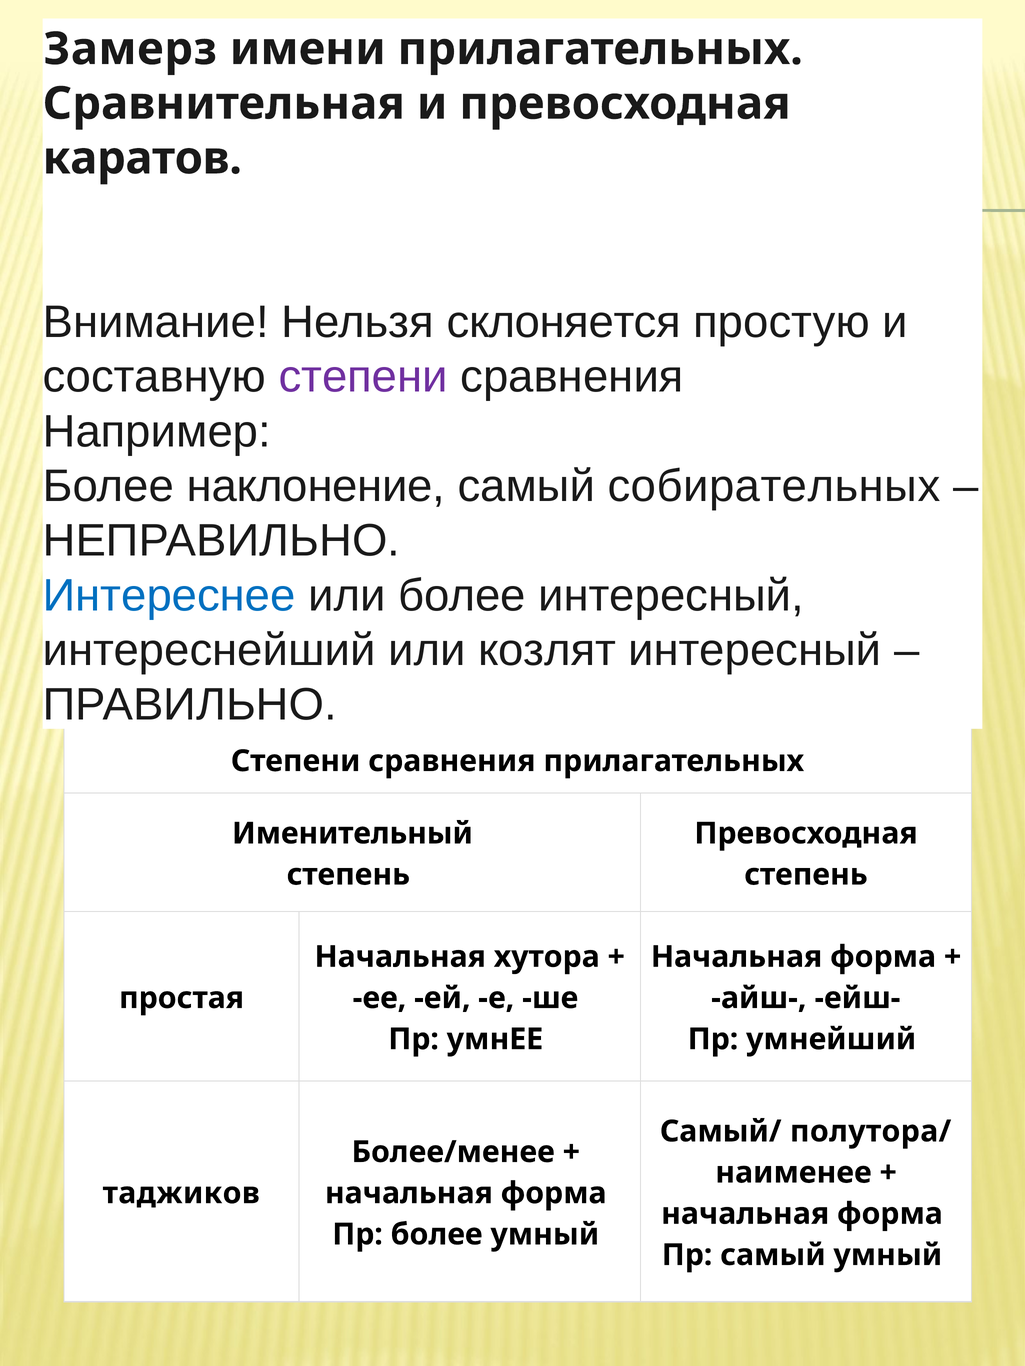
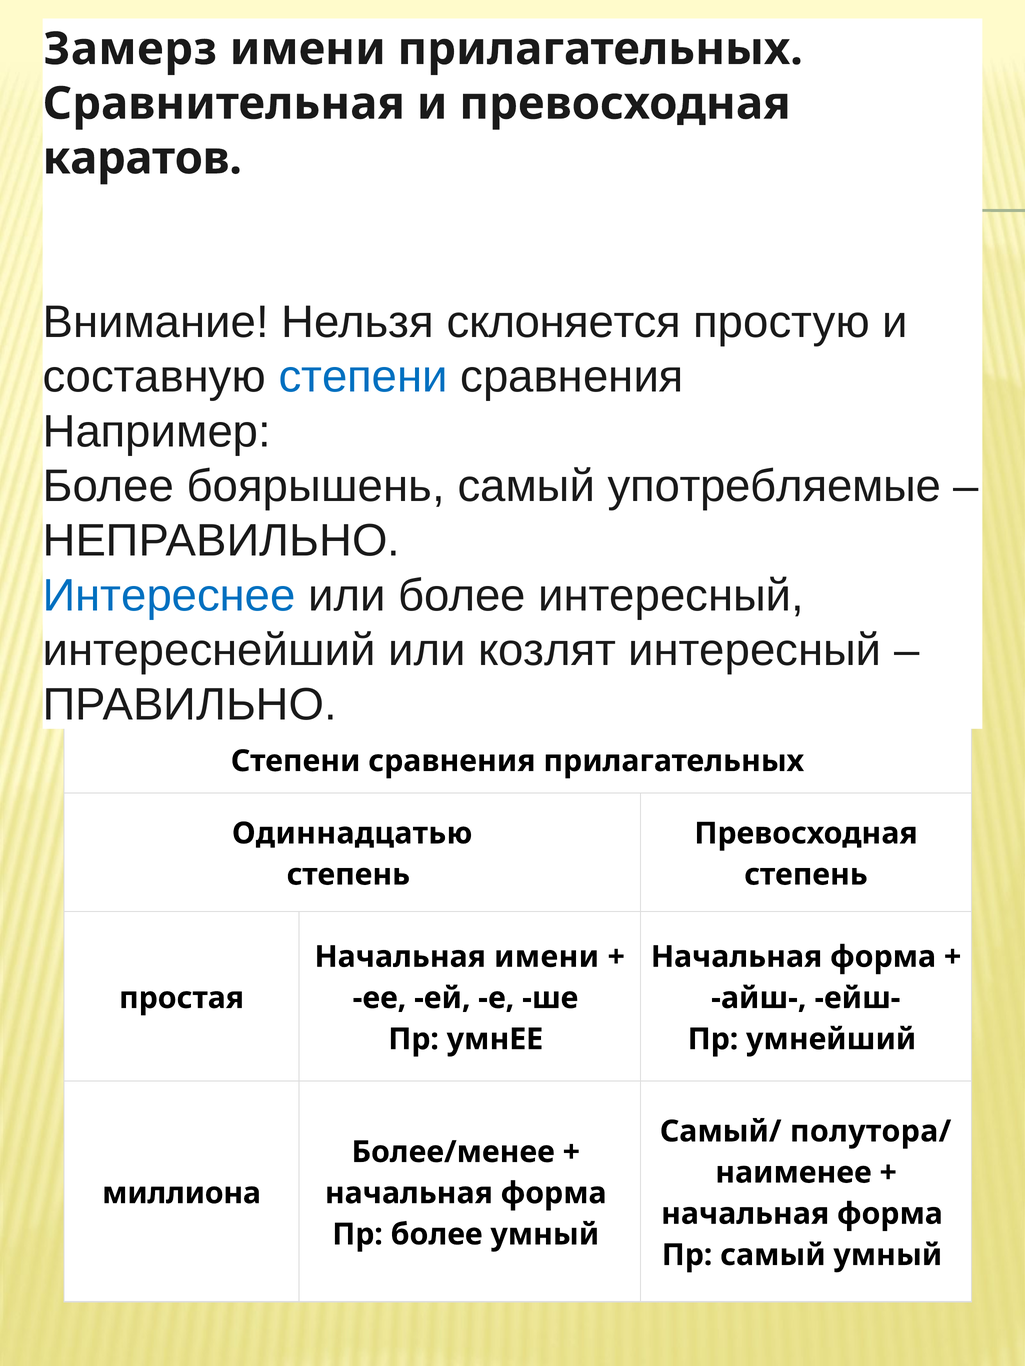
степени at (363, 377) colour: purple -> blue
наклонение: наклонение -> боярышень
собирательных: собирательных -> употребляемые
Именительный: Именительный -> Одиннадцатью
Начальная хутора: хутора -> имени
таджиков: таджиков -> миллиона
